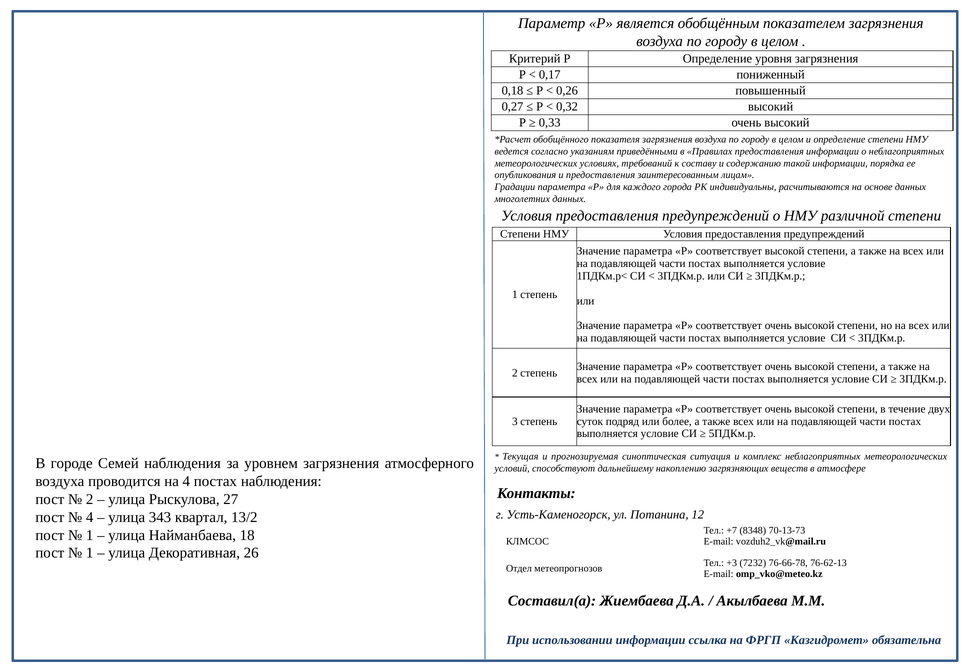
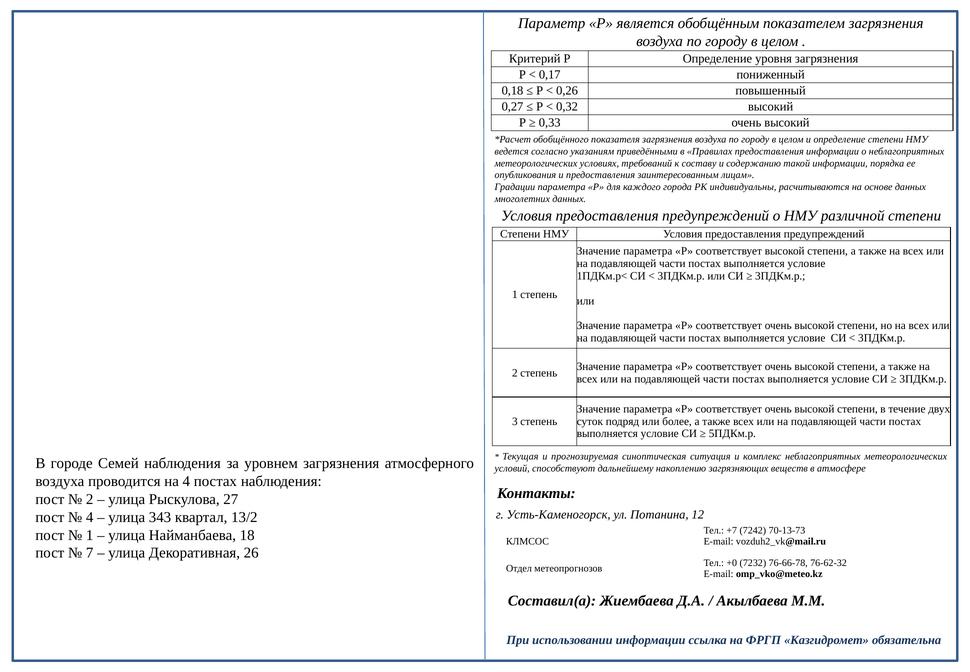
8348: 8348 -> 7242
1 at (90, 553): 1 -> 7
+3: +3 -> +0
76-62-13: 76-62-13 -> 76-62-32
